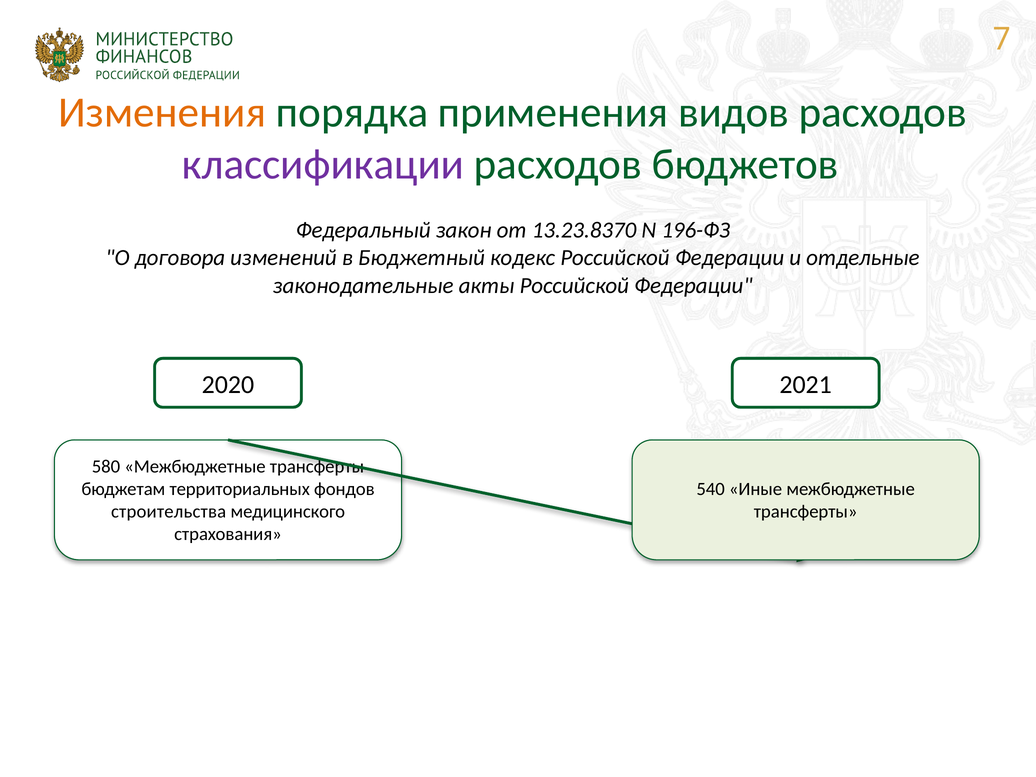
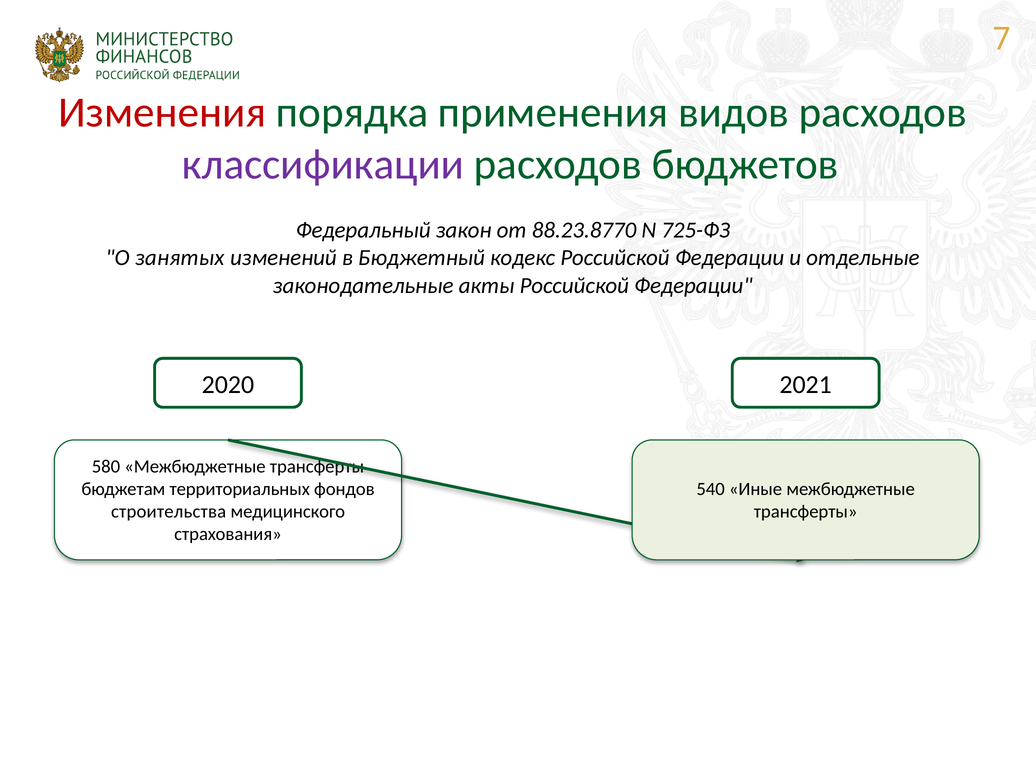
Изменения colour: orange -> red
13.23.8370: 13.23.8370 -> 88.23.8770
196-ФЗ: 196-ФЗ -> 725-ФЗ
договора: договора -> занятых
